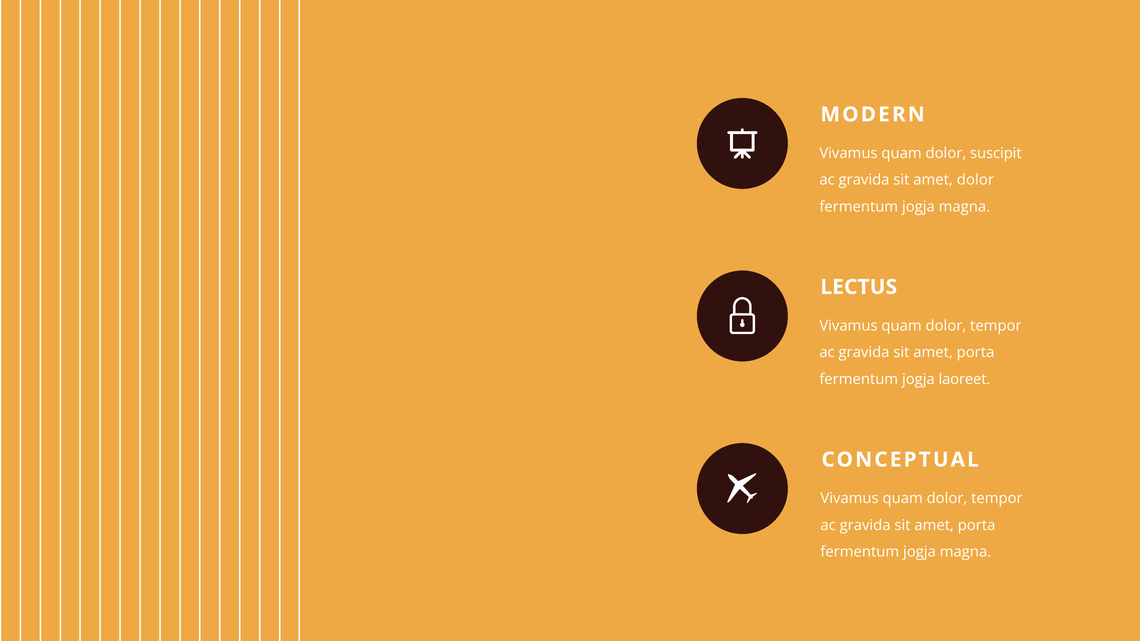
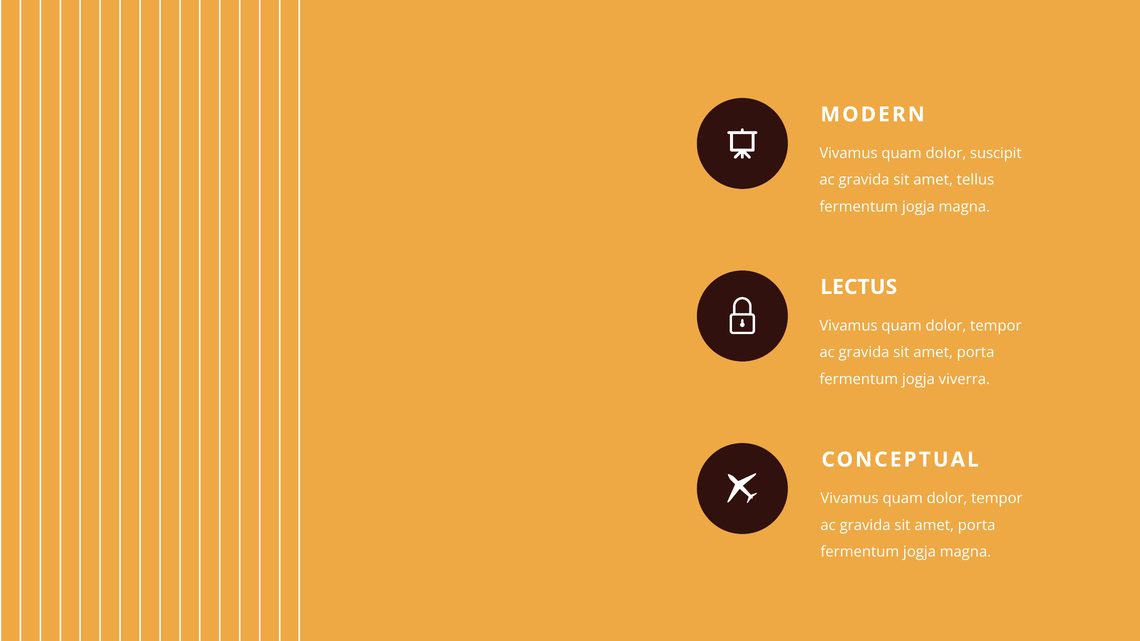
amet dolor: dolor -> tellus
laoreet: laoreet -> viverra
